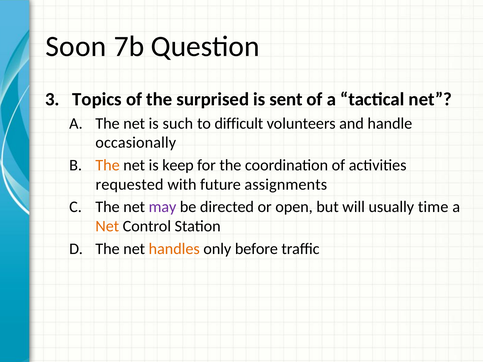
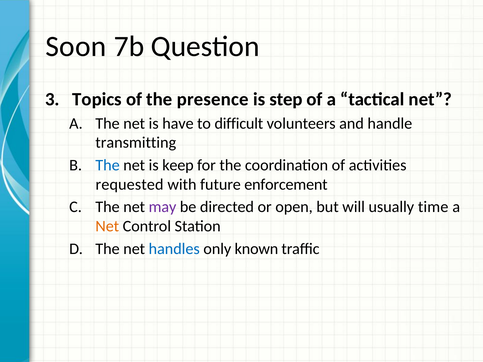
surprised: surprised -> presence
sent: sent -> step
such: such -> have
occasionally: occasionally -> transmitting
The at (108, 165) colour: orange -> blue
assignments: assignments -> enforcement
handles colour: orange -> blue
before: before -> known
